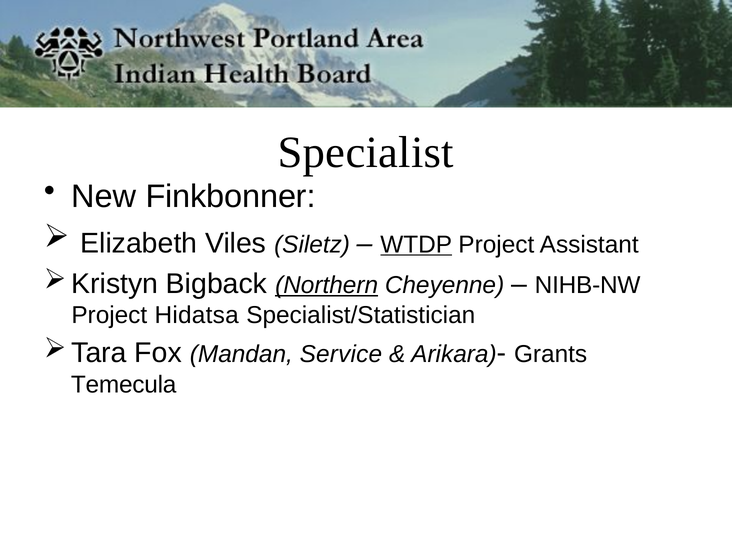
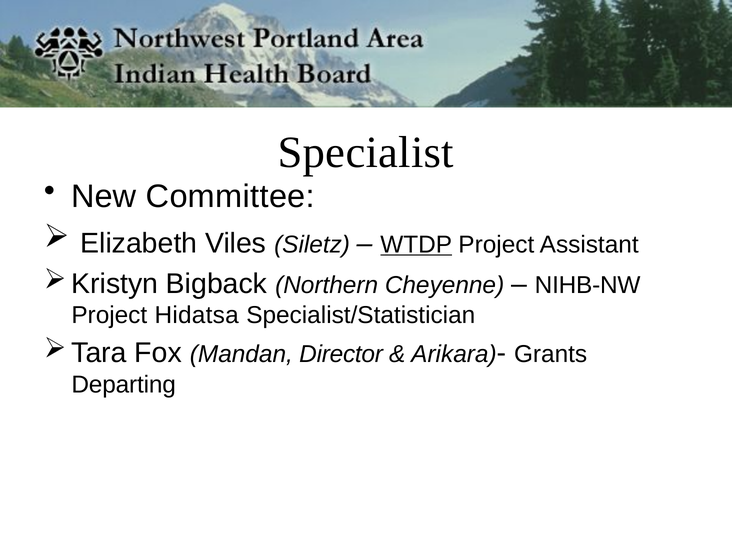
Finkbonner: Finkbonner -> Committee
Northern underline: present -> none
Service: Service -> Director
Temecula: Temecula -> Departing
